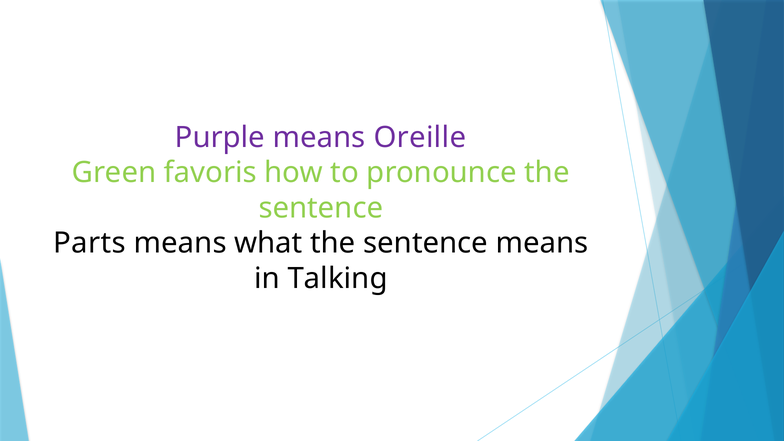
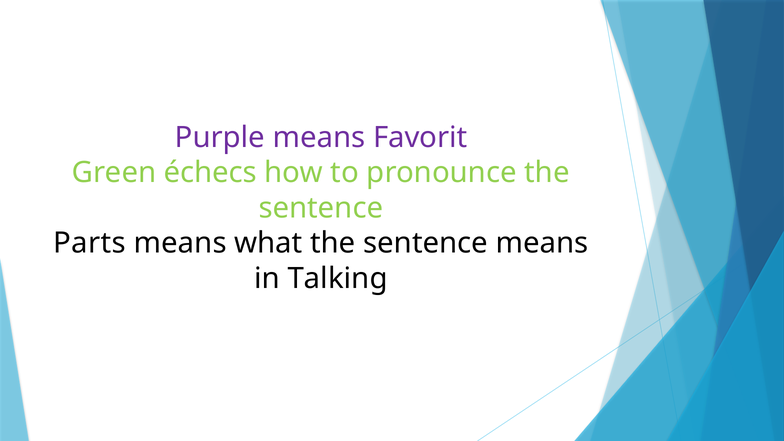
Oreille: Oreille -> Favorit
favoris: favoris -> échecs
